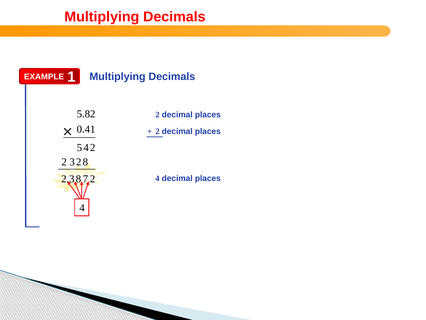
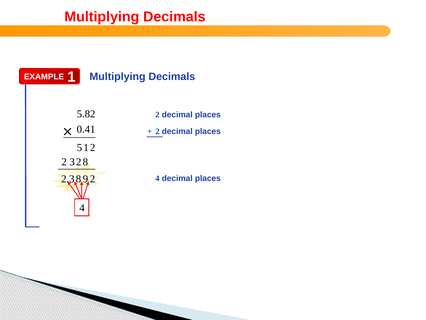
5 4: 4 -> 1
7: 7 -> 9
